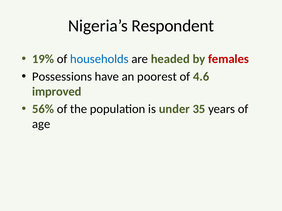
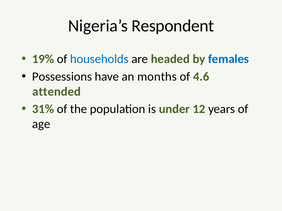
females colour: red -> blue
poorest: poorest -> months
improved: improved -> attended
56%: 56% -> 31%
35: 35 -> 12
